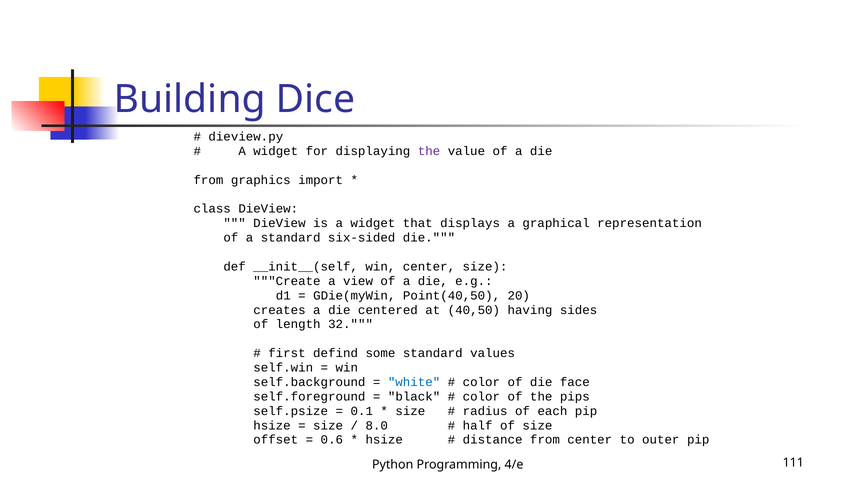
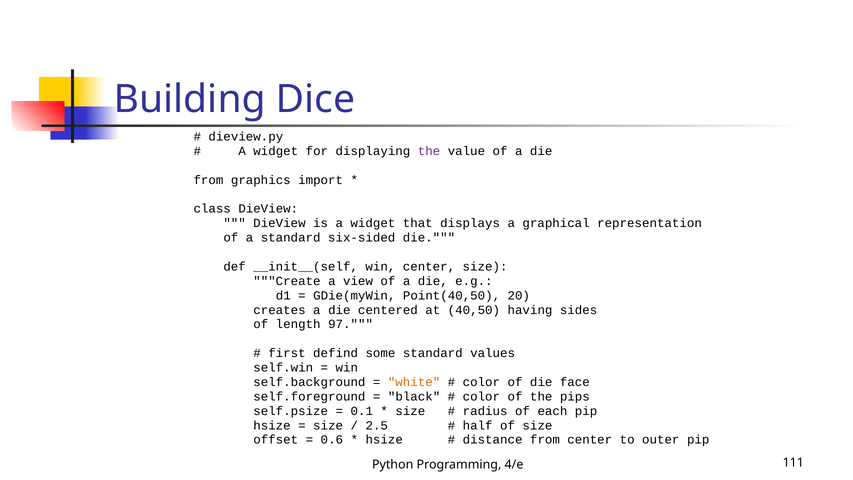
32: 32 -> 97
white colour: blue -> orange
8.0: 8.0 -> 2.5
